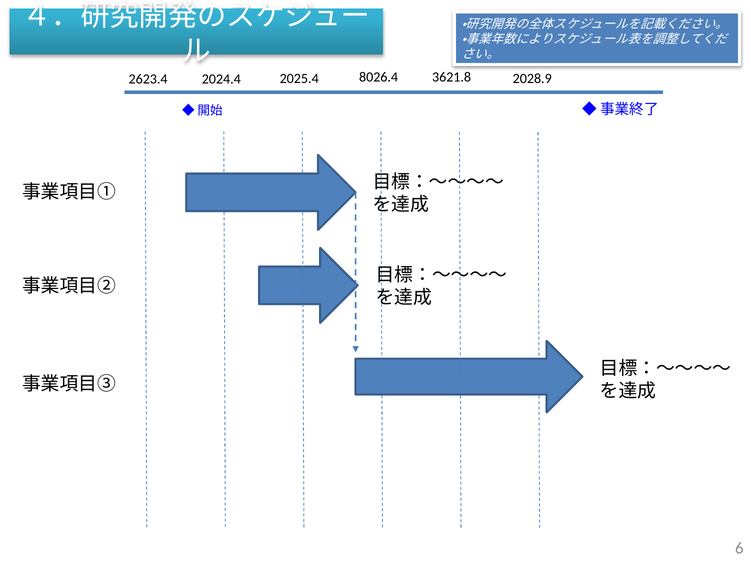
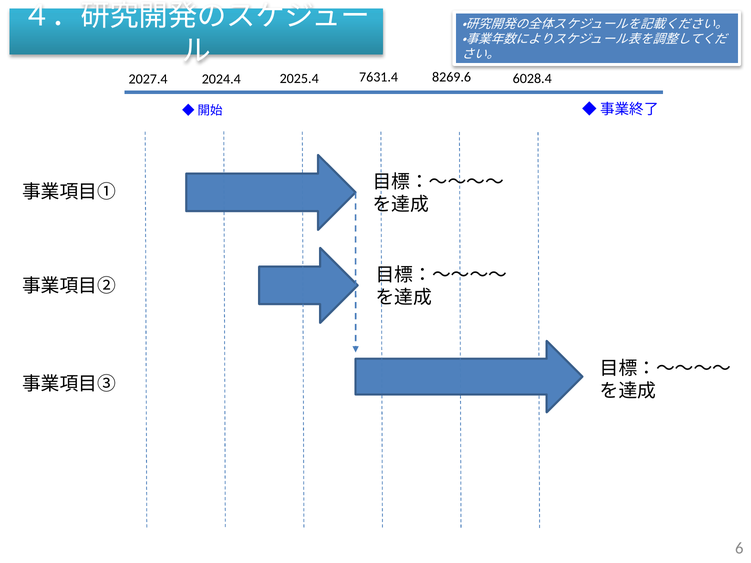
8026.4: 8026.4 -> 7631.4
2028.9: 2028.9 -> 6028.4
3621.8: 3621.8 -> 8269.6
2623.4: 2623.4 -> 2027.4
